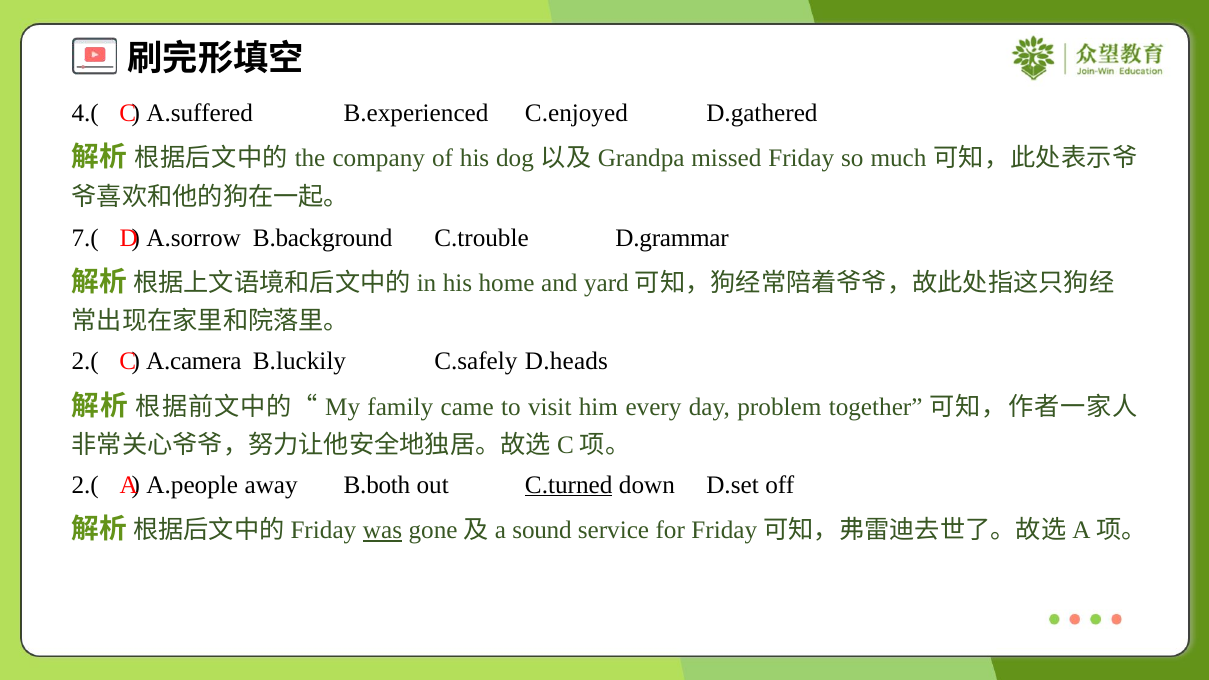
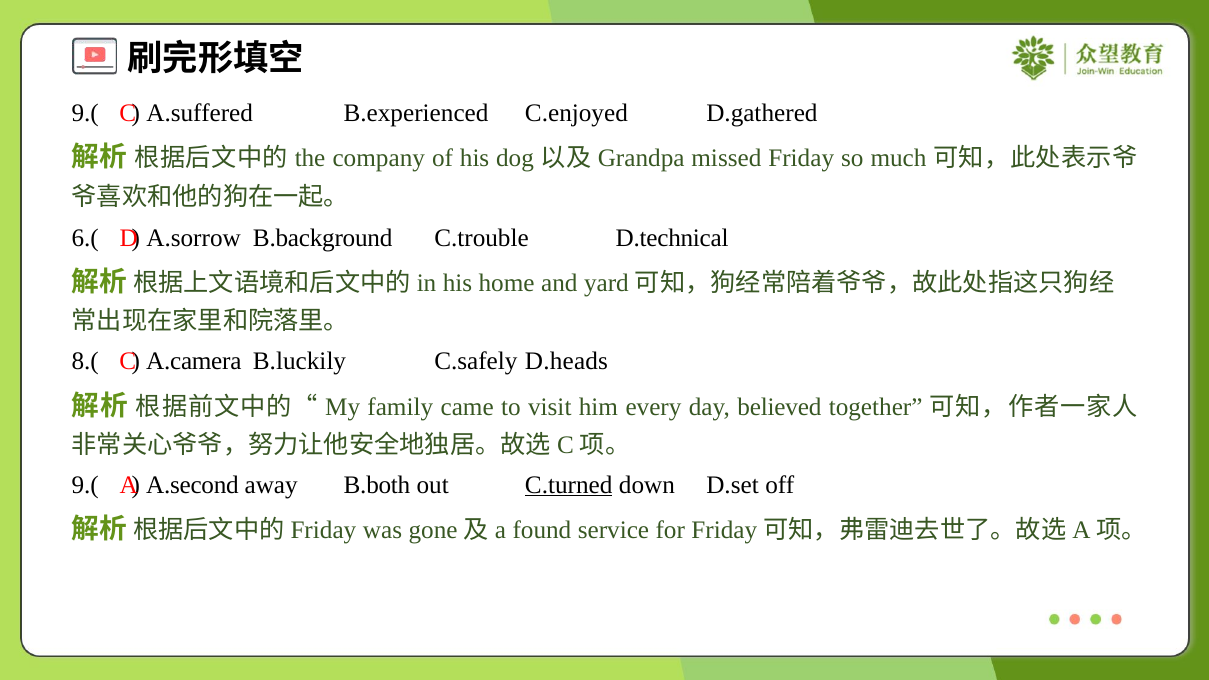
4.( at (85, 113): 4.( -> 9.(
7.(: 7.( -> 6.(
D.grammar: D.grammar -> D.technical
2.( at (85, 361): 2.( -> 8.(
problem: problem -> believed
2.( at (85, 485): 2.( -> 9.(
A.people: A.people -> A.second
was underline: present -> none
sound: sound -> found
